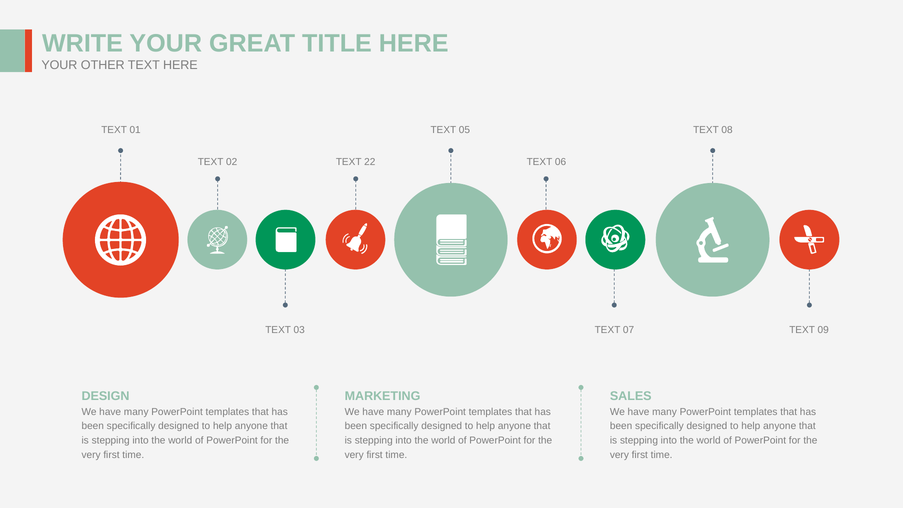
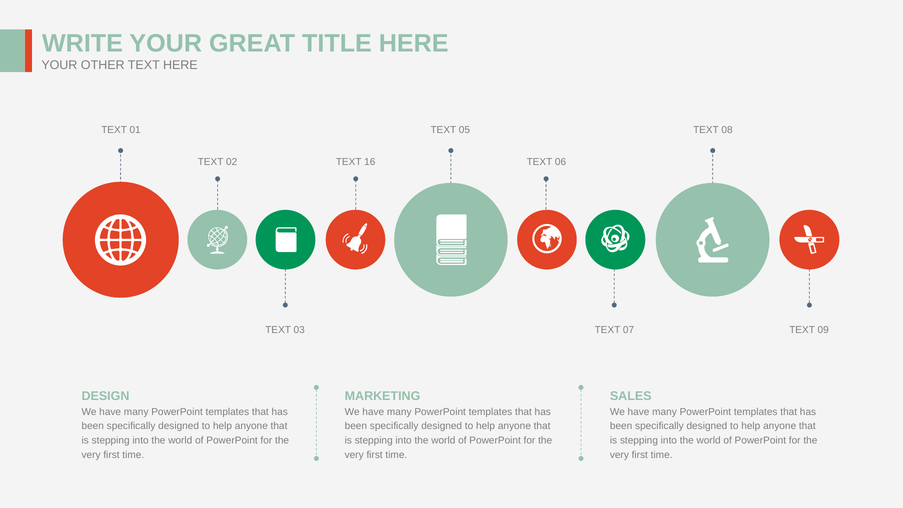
22: 22 -> 16
